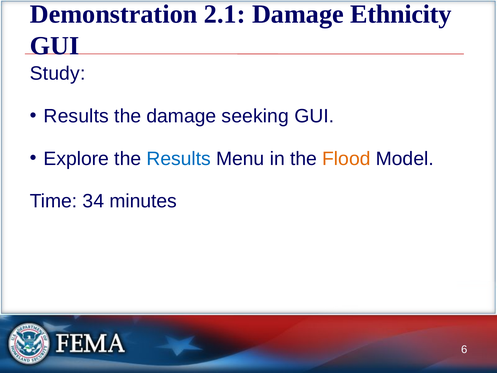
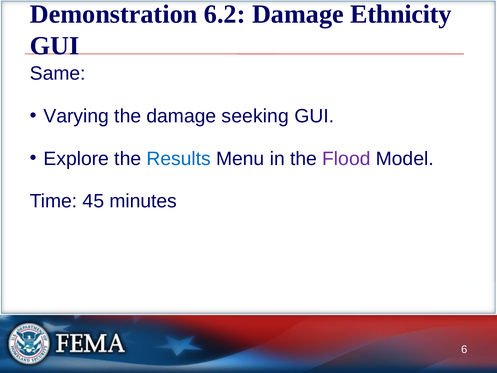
2.1: 2.1 -> 6.2
Study: Study -> Same
Results at (76, 116): Results -> Varying
Flood colour: orange -> purple
34: 34 -> 45
